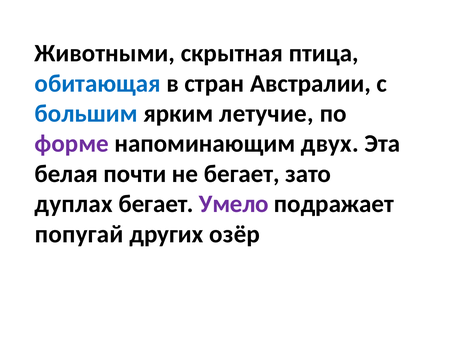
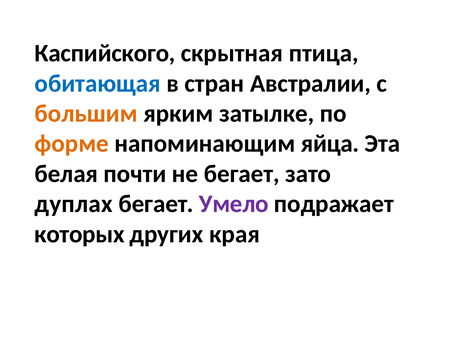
Животными: Животными -> Каспийского
большим colour: blue -> orange
летучие: летучие -> затылке
форме colour: purple -> orange
двух: двух -> яйца
попугай: попугай -> которых
озёр: озёр -> края
